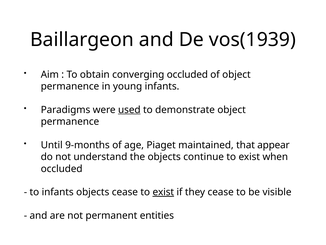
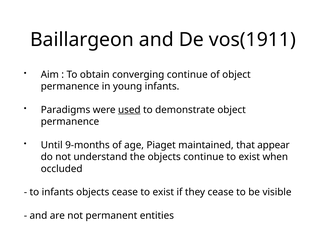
vos(1939: vos(1939 -> vos(1911
converging occluded: occluded -> continue
exist at (163, 192) underline: present -> none
